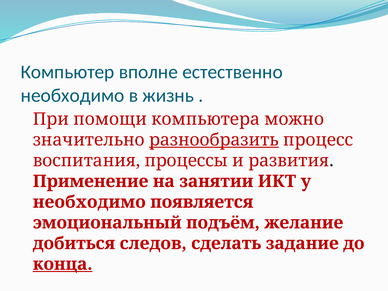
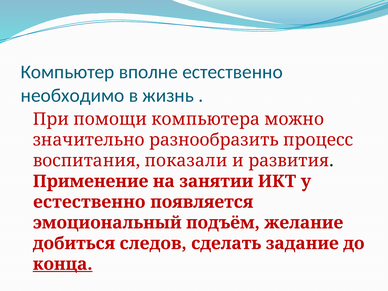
разнообразить underline: present -> none
процессы: процессы -> показали
необходимо at (89, 202): необходимо -> естественно
